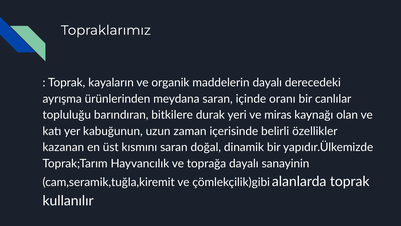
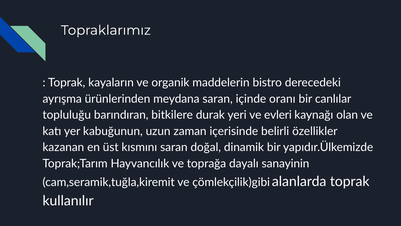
maddelerin dayalı: dayalı -> bistro
miras: miras -> evleri
